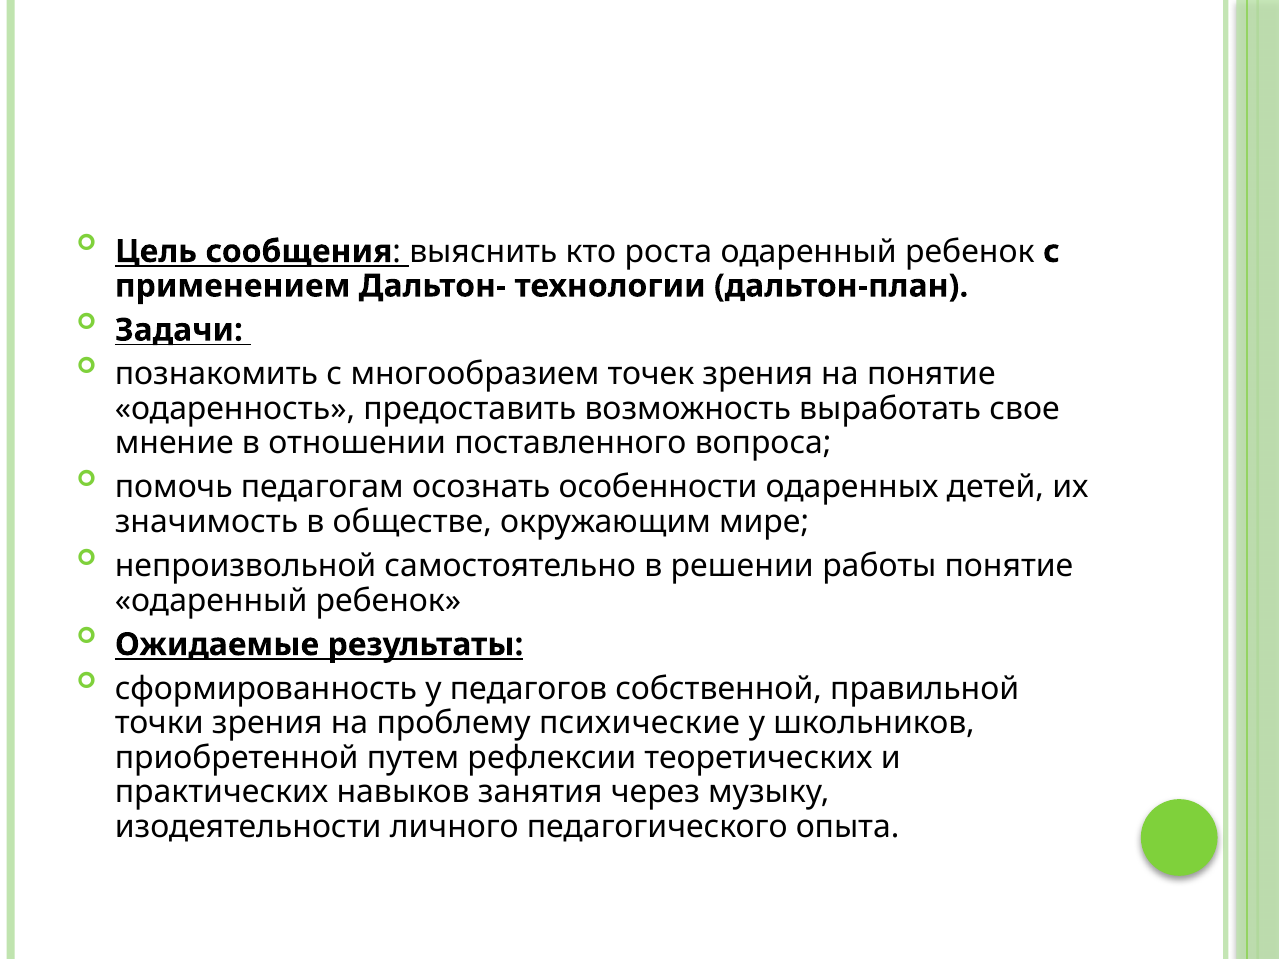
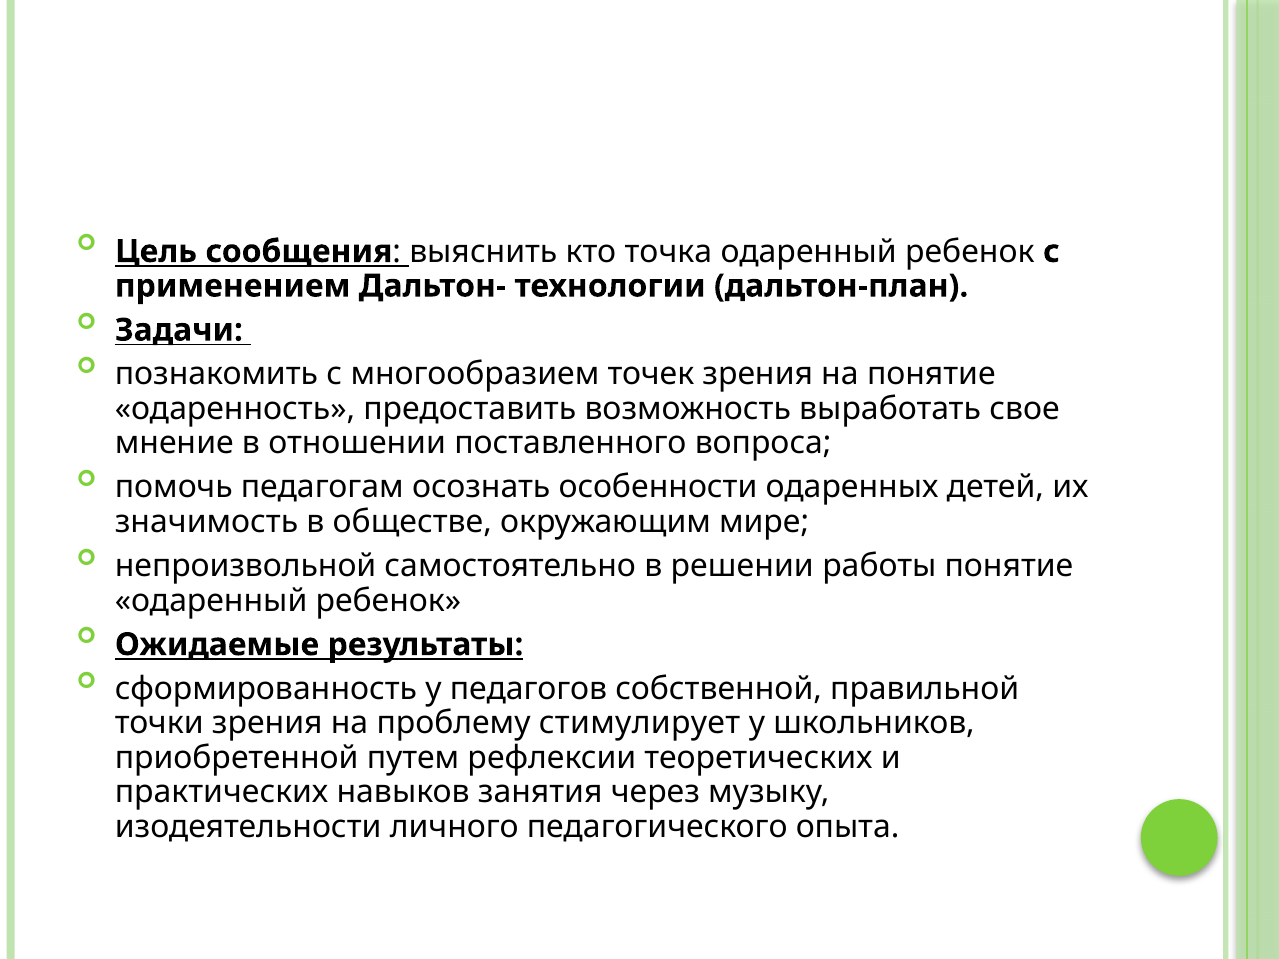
роста: роста -> точка
психические: психические -> стимулирует
